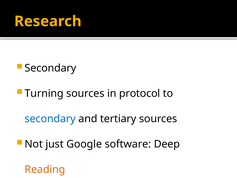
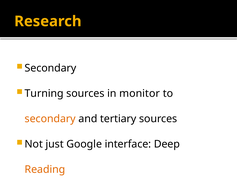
protocol: protocol -> monitor
secondary at (50, 119) colour: blue -> orange
software: software -> interface
